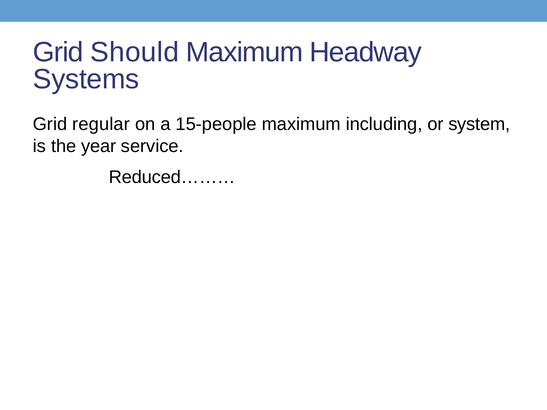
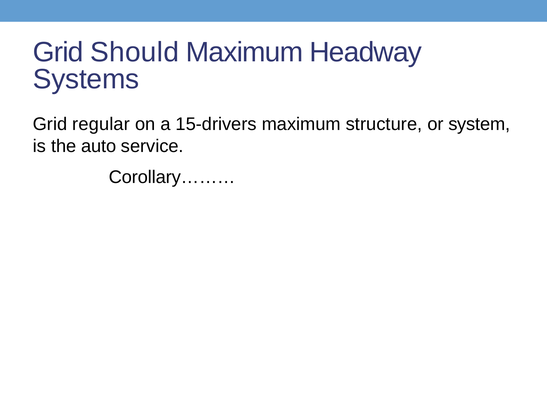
15-people: 15-people -> 15-drivers
including: including -> structure
year: year -> auto
Reduced………: Reduced……… -> Corollary………
